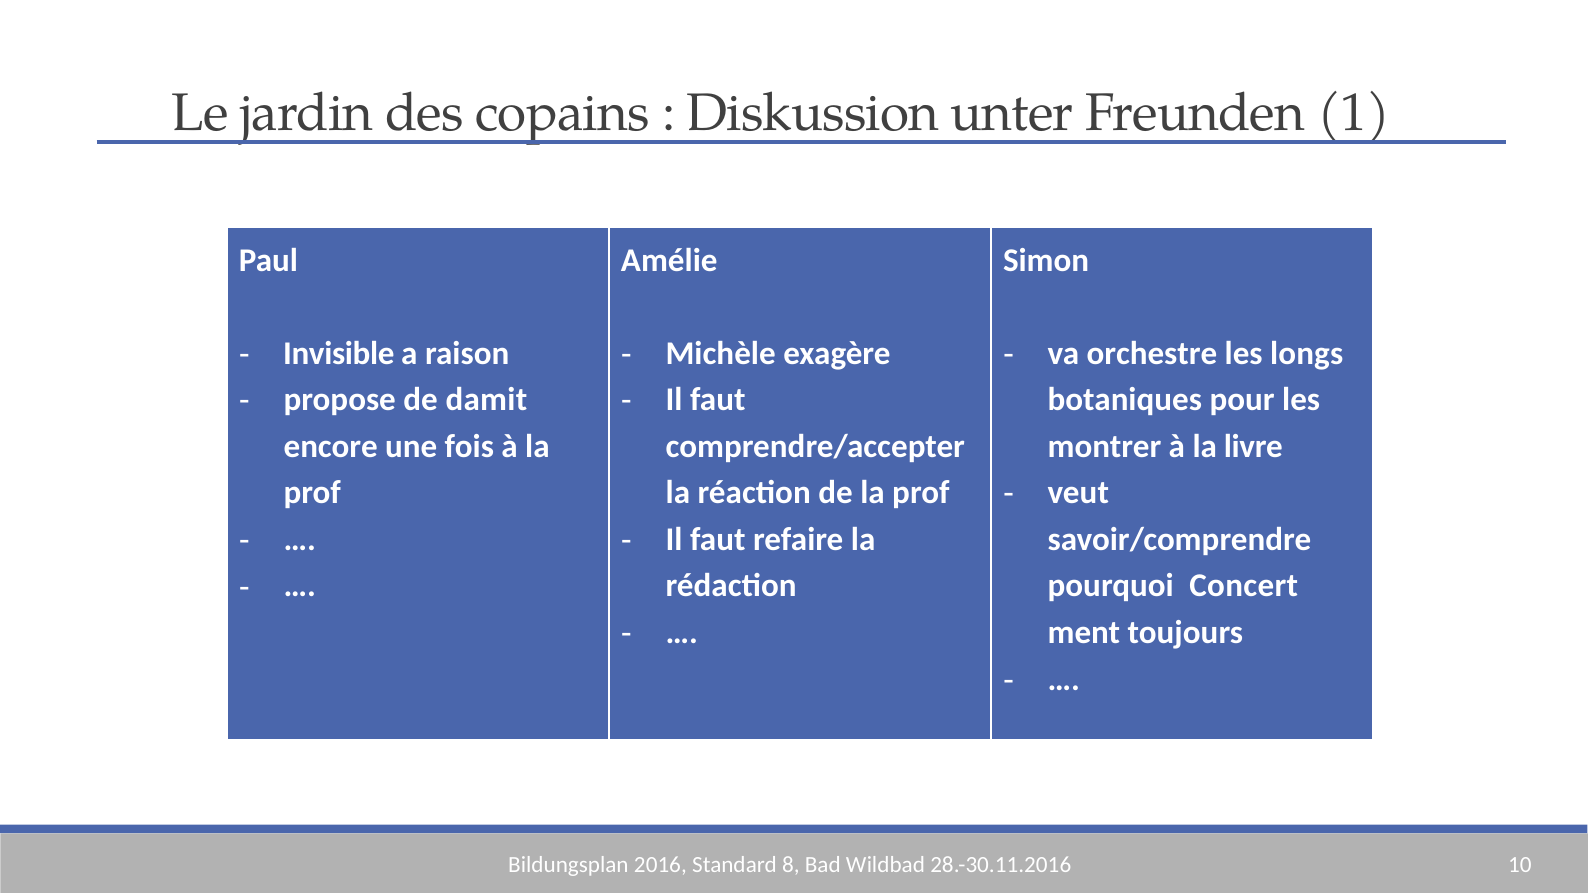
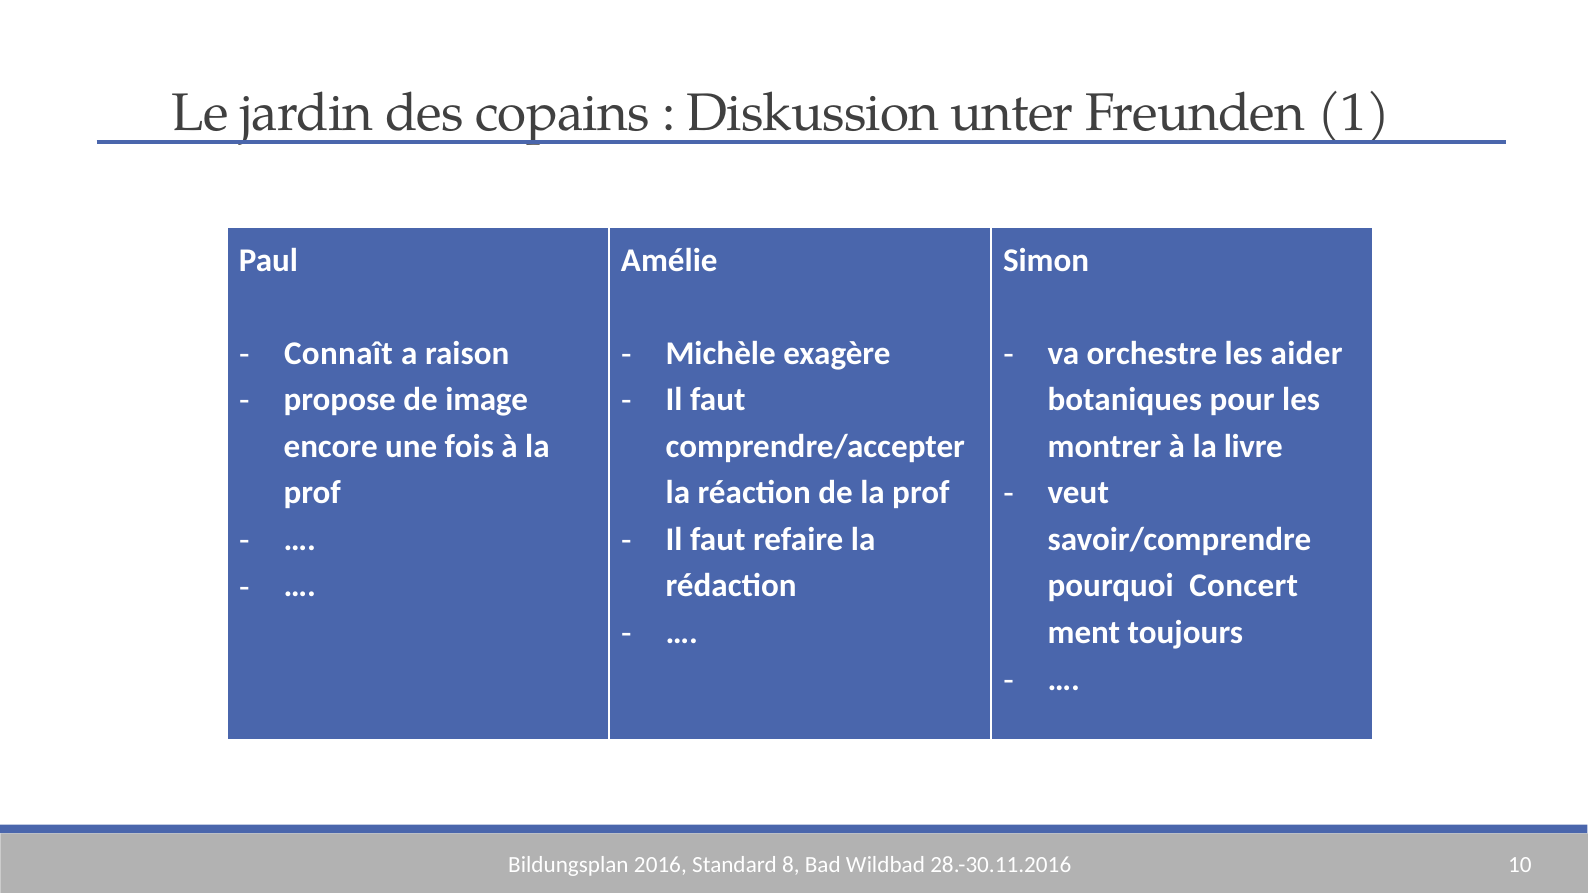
Invisible: Invisible -> Connaît
longs: longs -> aider
damit: damit -> image
